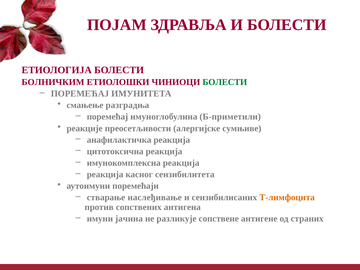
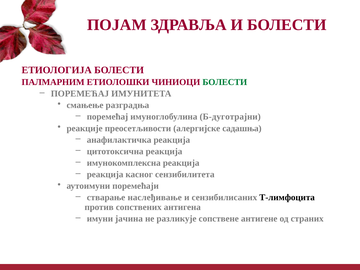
БОЛНИЧКИМ: БОЛНИЧКИМ -> ПАЛМАРНИМ
Б-приметили: Б-приметили -> Б-дуготрајни
сумњиве: сумњиве -> садашња
Т-лимфоцита colour: orange -> black
